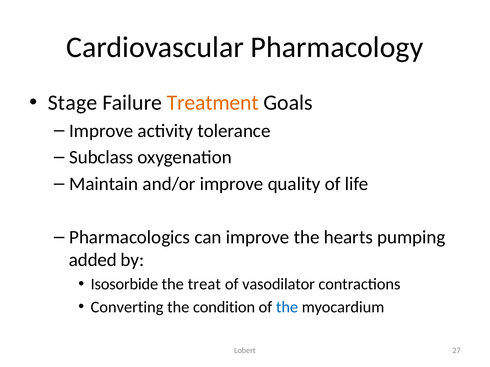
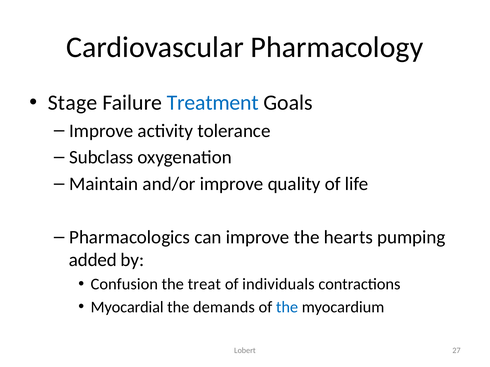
Treatment colour: orange -> blue
Isosorbide: Isosorbide -> Confusion
vasodilator: vasodilator -> individuals
Converting: Converting -> Myocardial
condition: condition -> demands
